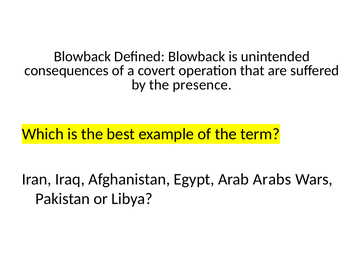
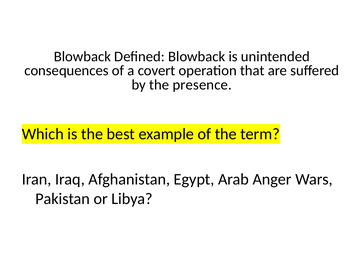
Arabs: Arabs -> Anger
